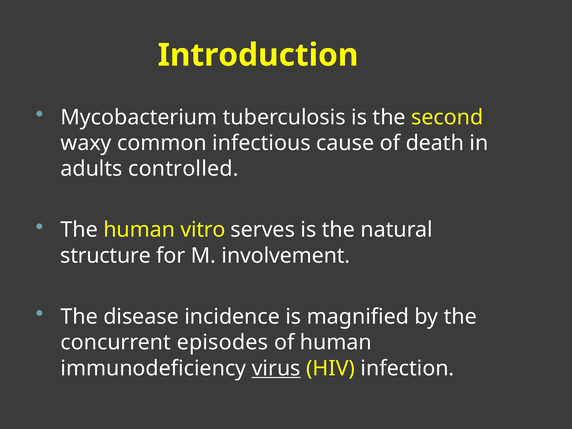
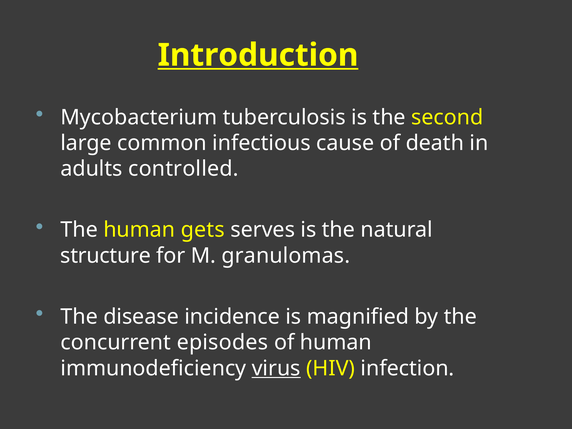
Introduction underline: none -> present
waxy: waxy -> large
vitro: vitro -> gets
involvement: involvement -> granulomas
